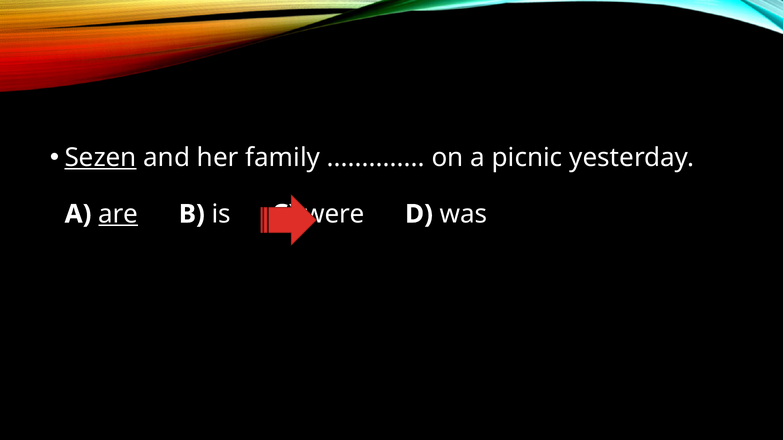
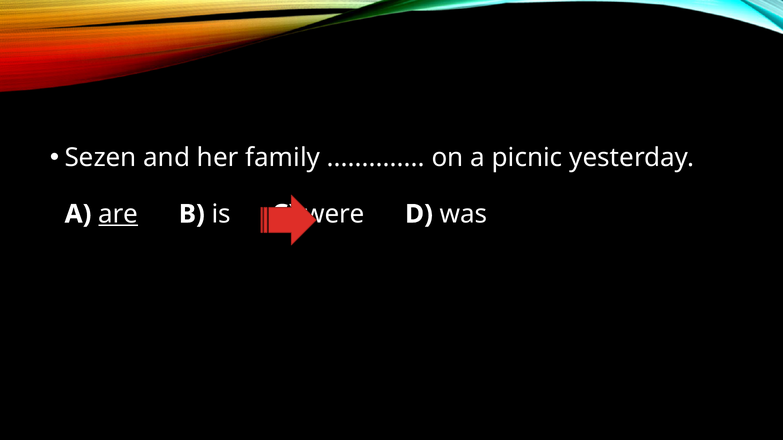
Sezen underline: present -> none
